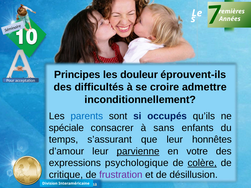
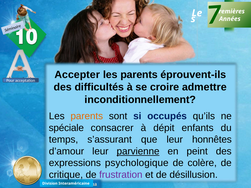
Principes: Principes -> Accepter
douleur at (139, 75): douleur -> parents
parents at (87, 116) colour: blue -> orange
sans: sans -> dépit
votre: votre -> peint
colère underline: present -> none
